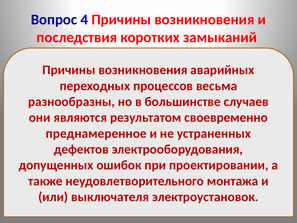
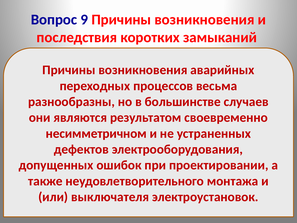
4: 4 -> 9
преднамеренное: преднамеренное -> несимметричном
